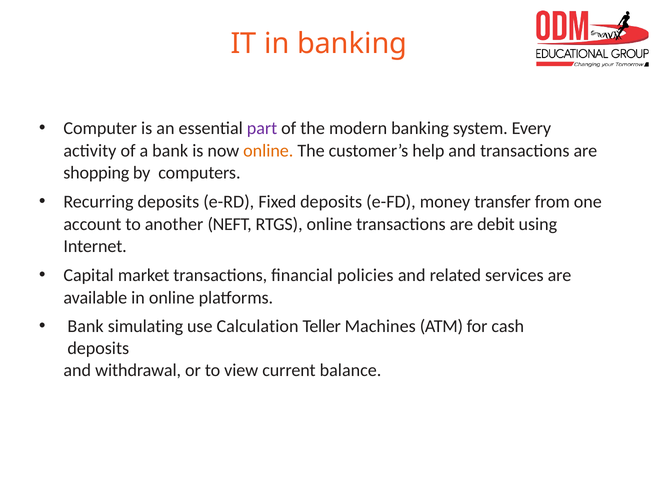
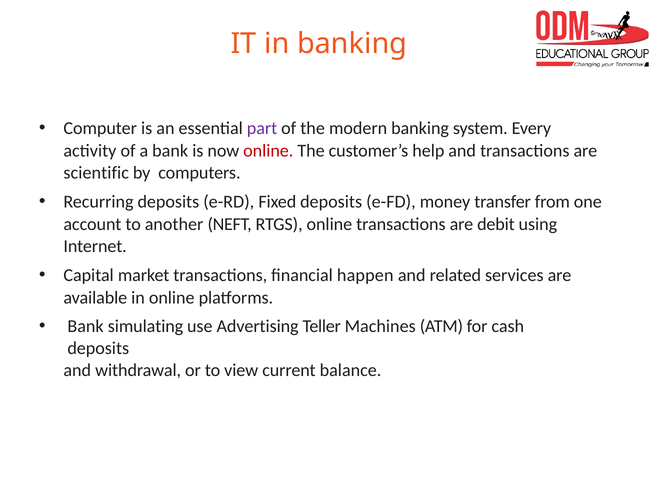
online at (268, 150) colour: orange -> red
shopping: shopping -> scientific
policies: policies -> happen
Calculation: Calculation -> Advertising
